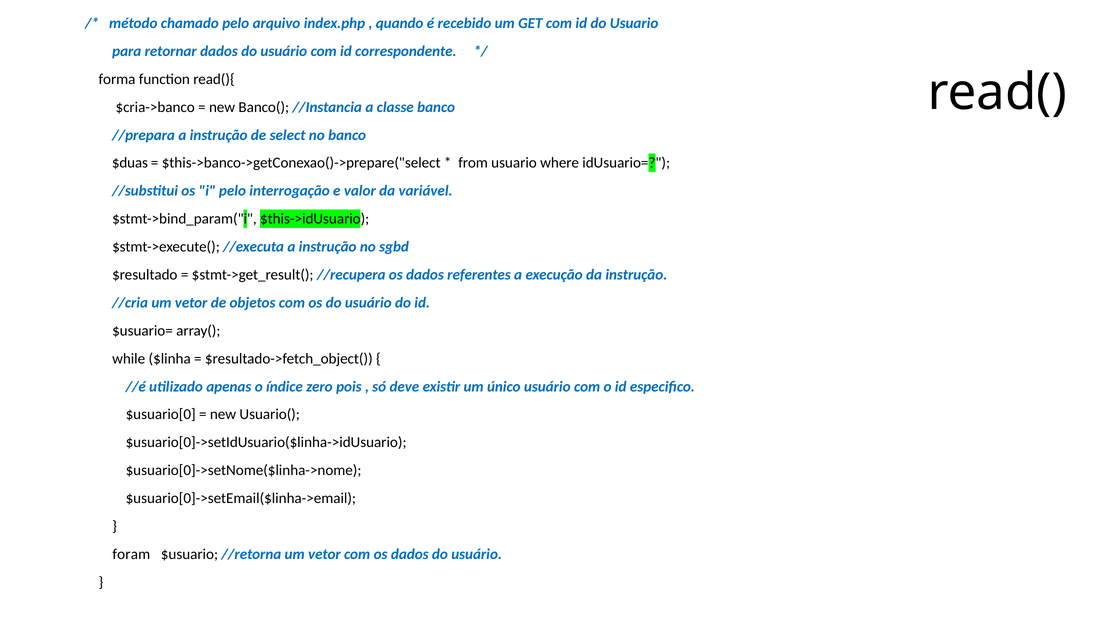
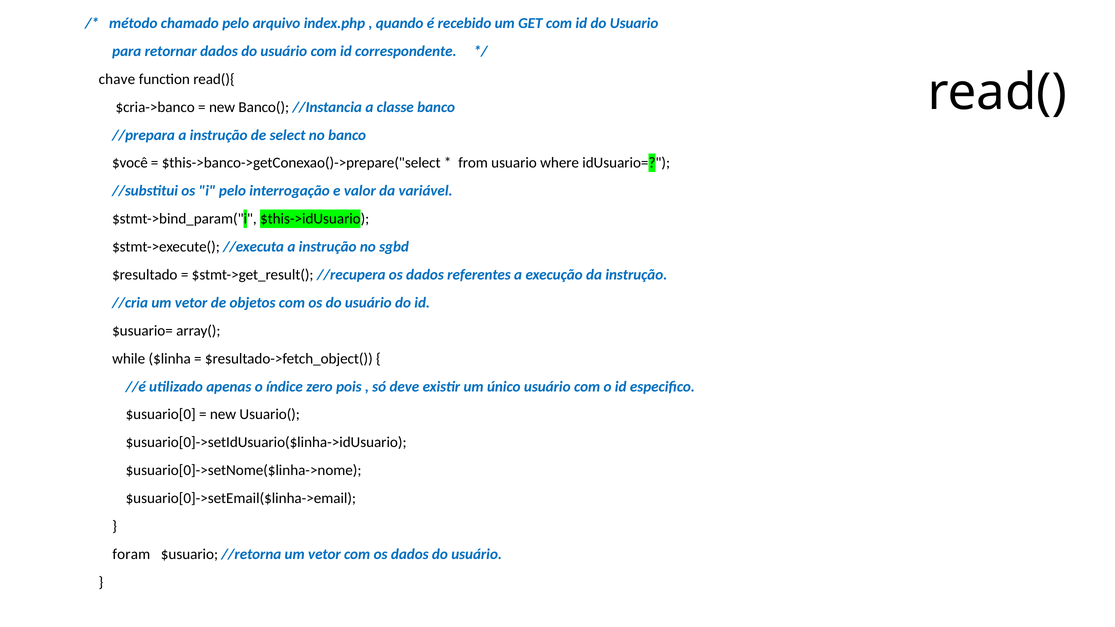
forma: forma -> chave
$duas: $duas -> $você
